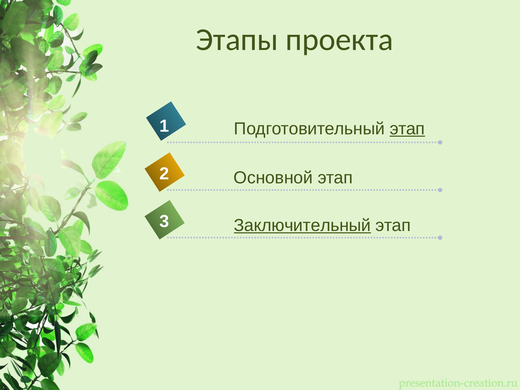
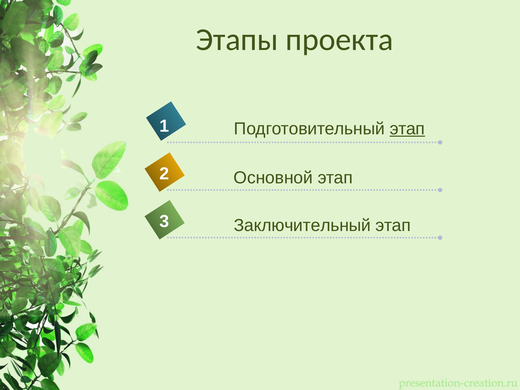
Заключительный underline: present -> none
